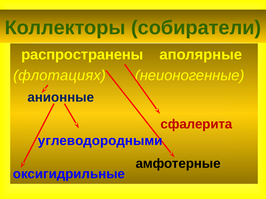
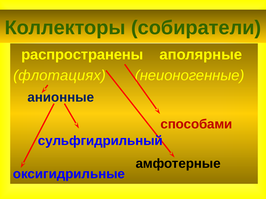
сфалерита: сфалерита -> способами
углеводородными: углеводородными -> сульфгидрильный
